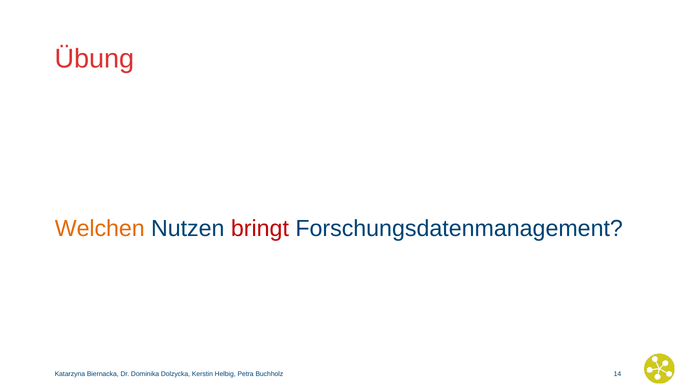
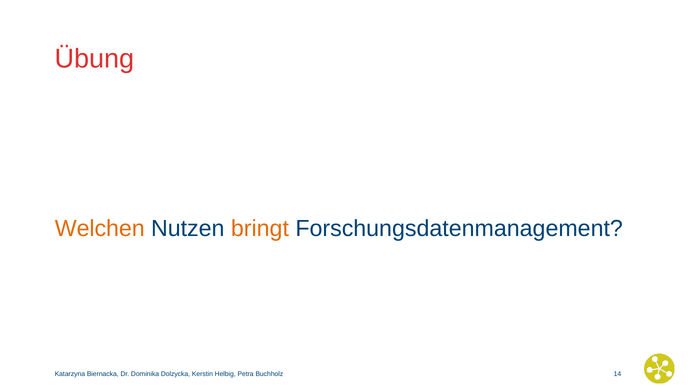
bringt colour: red -> orange
